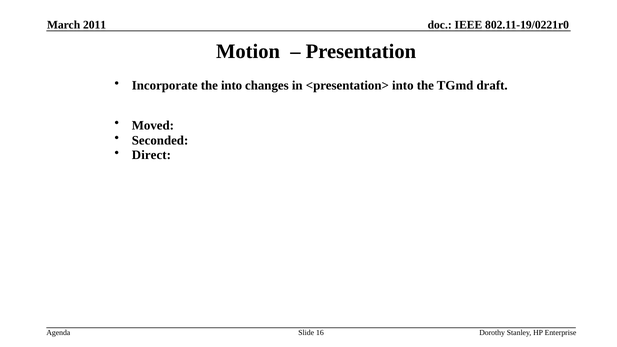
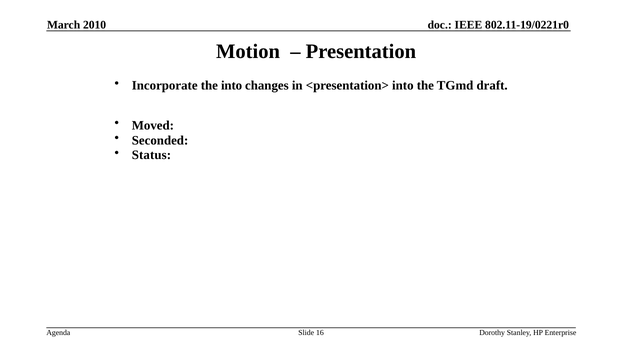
2011: 2011 -> 2010
Direct: Direct -> Status
